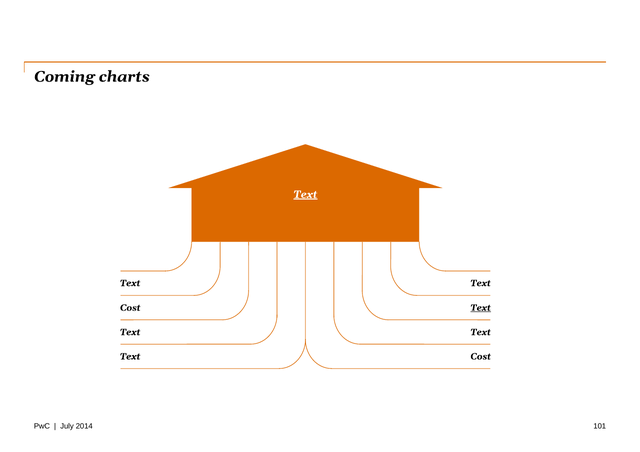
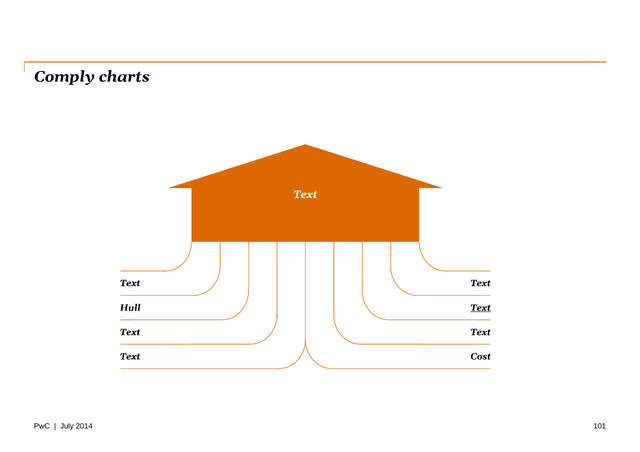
Coming: Coming -> Comply
Text at (305, 195) underline: present -> none
Cost at (130, 308): Cost -> Hull
